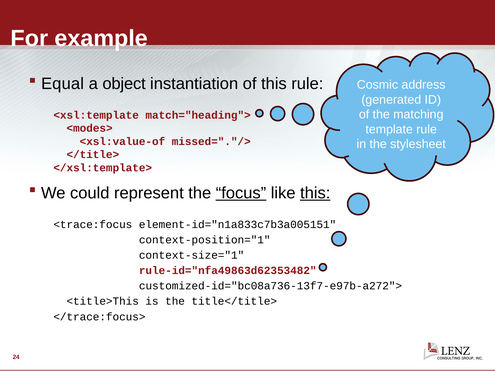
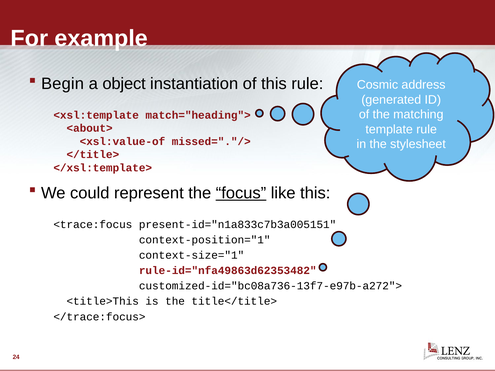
Equal: Equal -> Begin
<modes>: <modes> -> <about>
this at (315, 193) underline: present -> none
element-id="n1a833c7b3a005151: element-id="n1a833c7b3a005151 -> present-id="n1a833c7b3a005151
